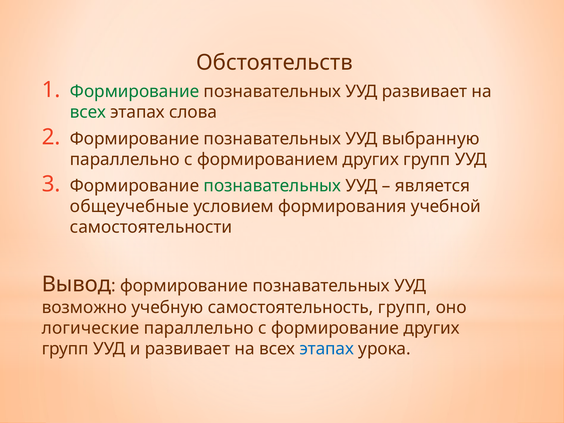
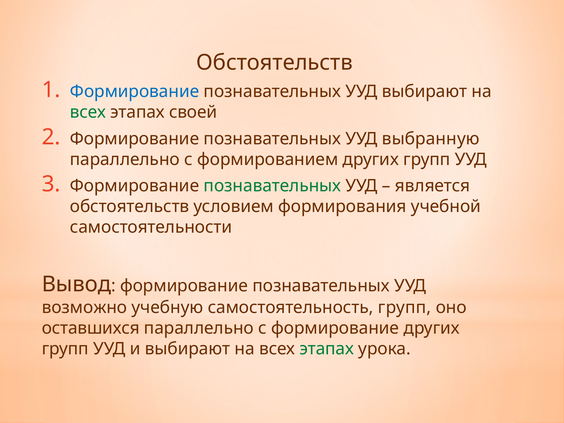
Формирование at (135, 92) colour: green -> blue
УУД развивает: развивает -> выбирают
слова: слова -> своей
общеучебные at (130, 207): общеучебные -> обстоятельств
логические: логические -> оставшихся
и развивает: развивает -> выбирают
этапах at (327, 349) colour: blue -> green
